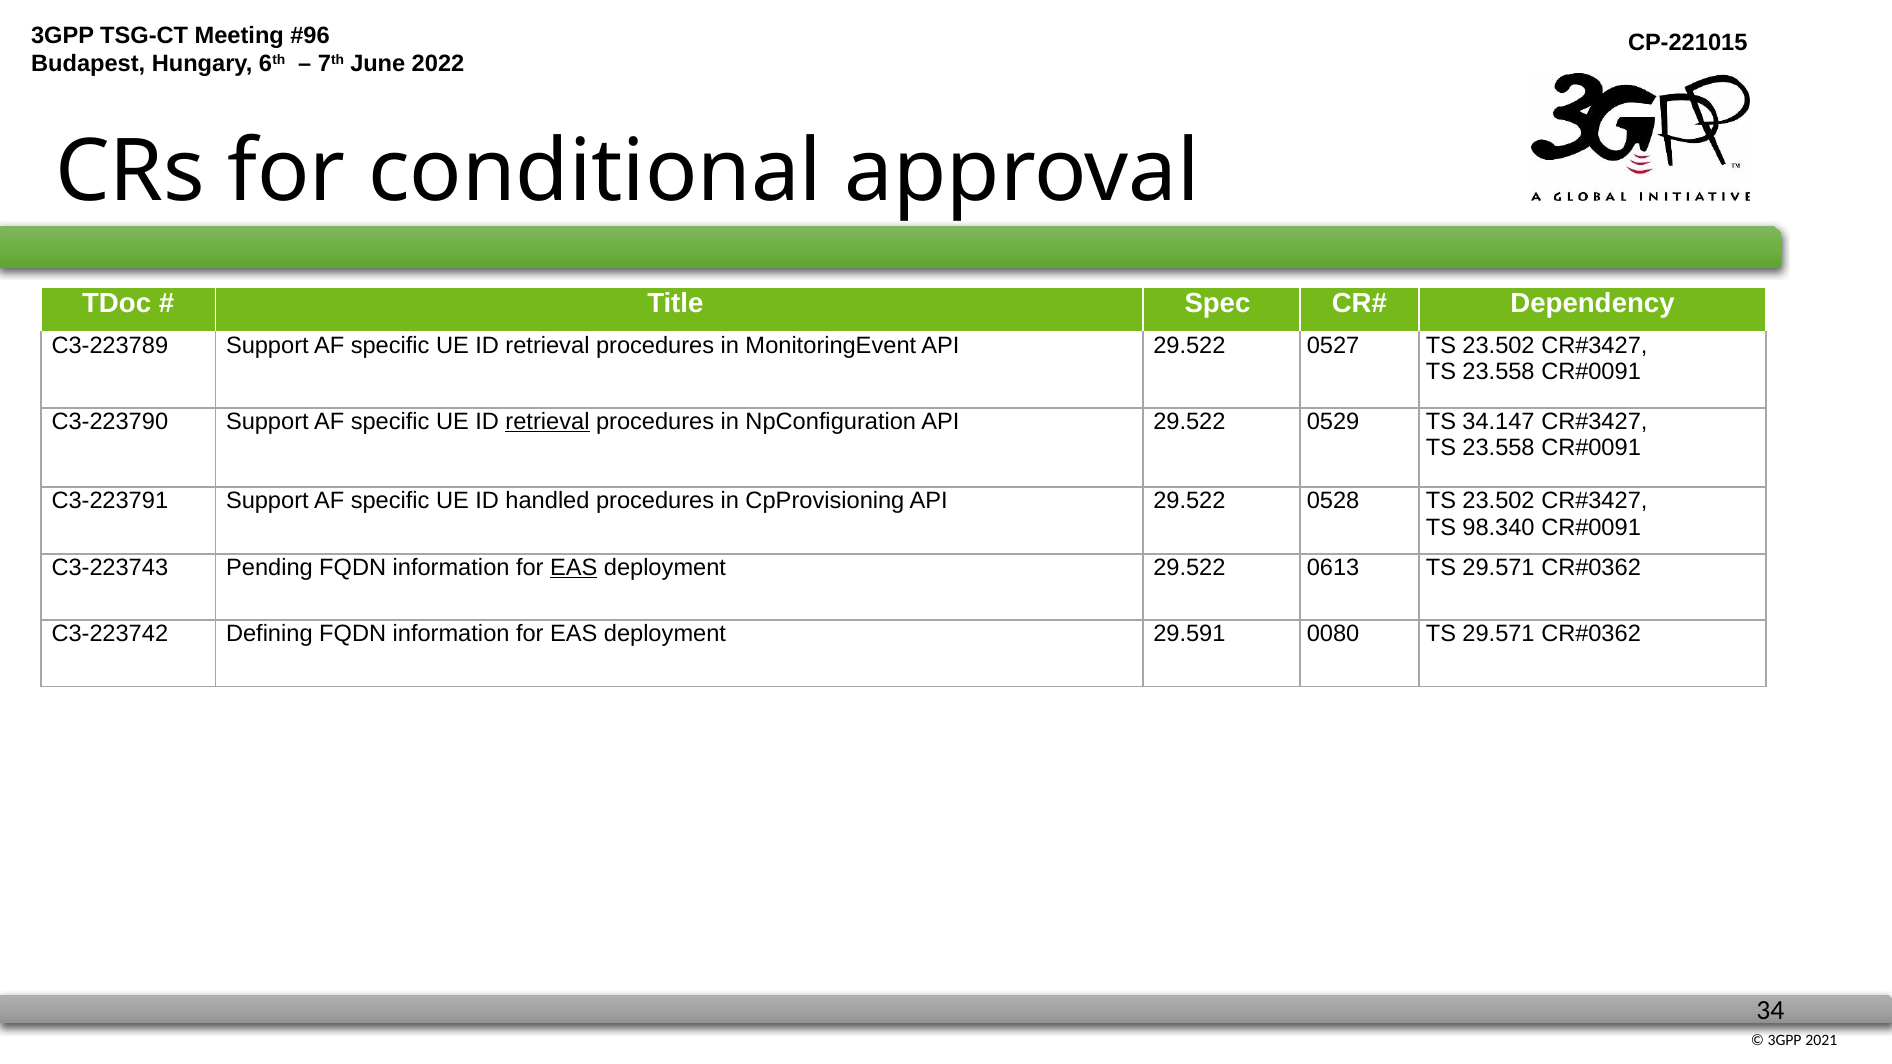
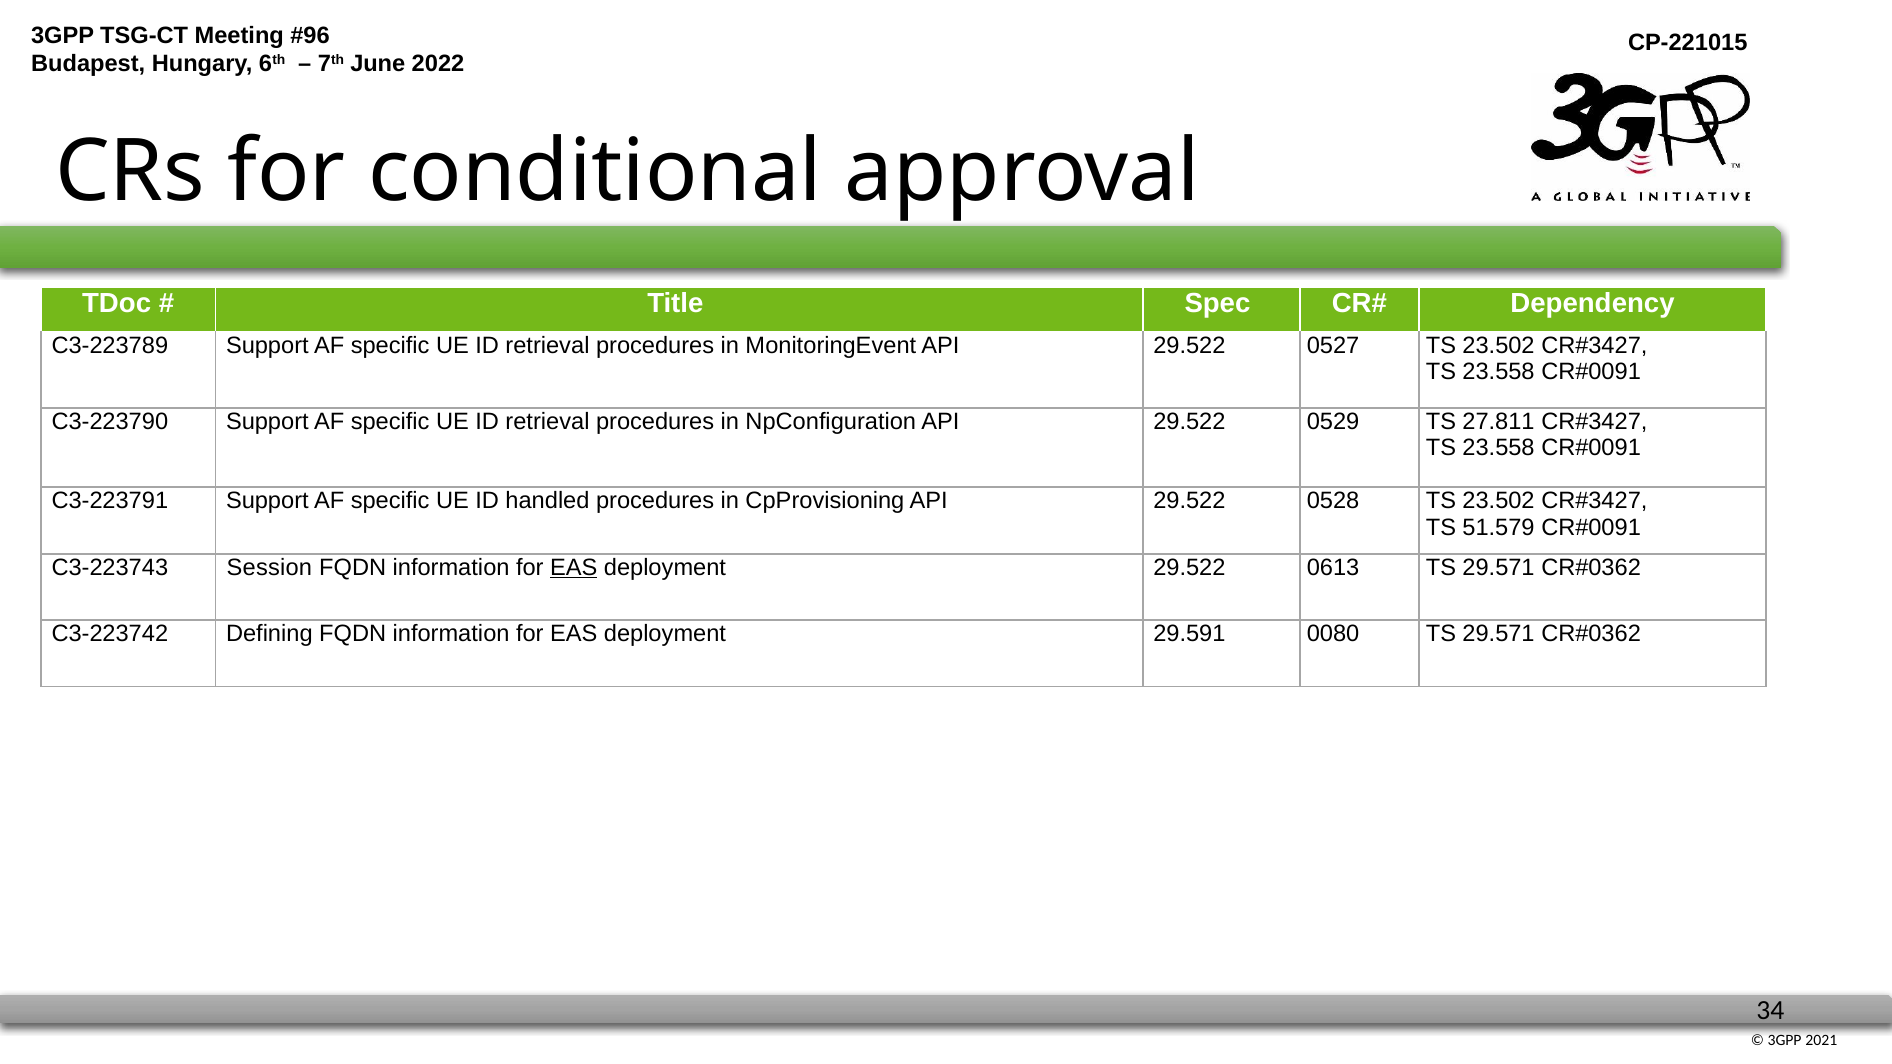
retrieval at (547, 422) underline: present -> none
34.147: 34.147 -> 27.811
98.340: 98.340 -> 51.579
Pending: Pending -> Session
